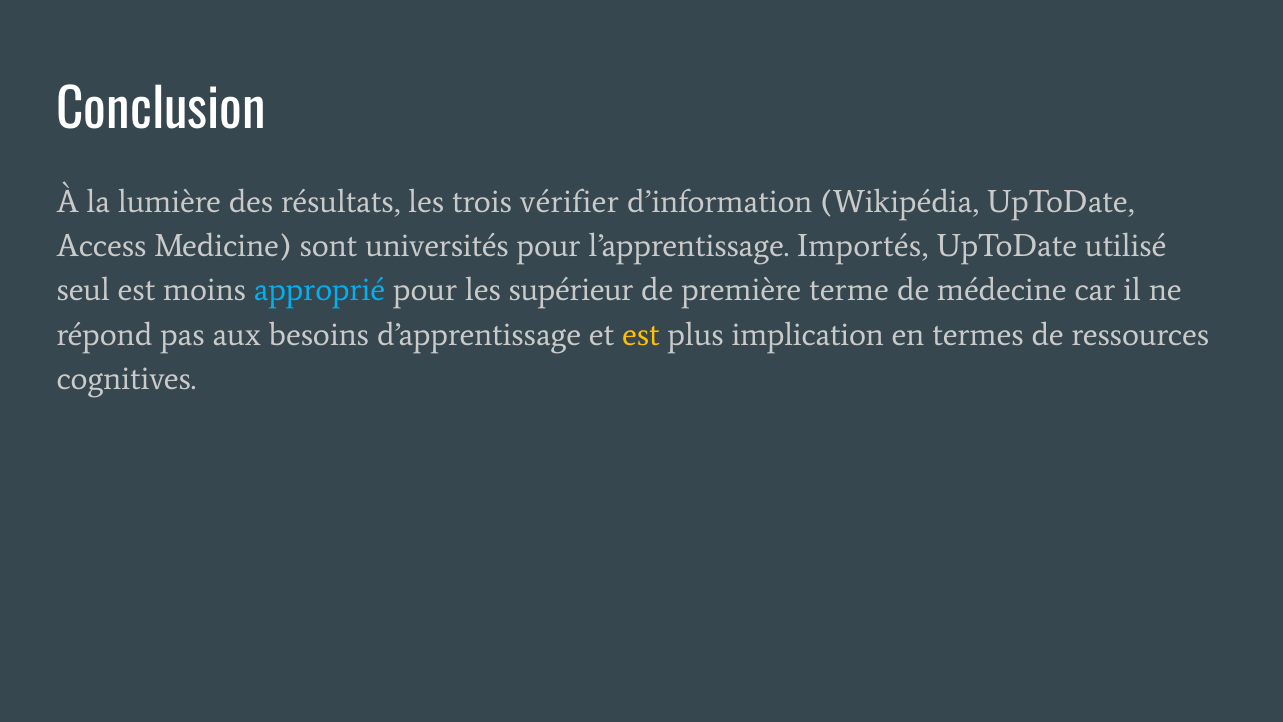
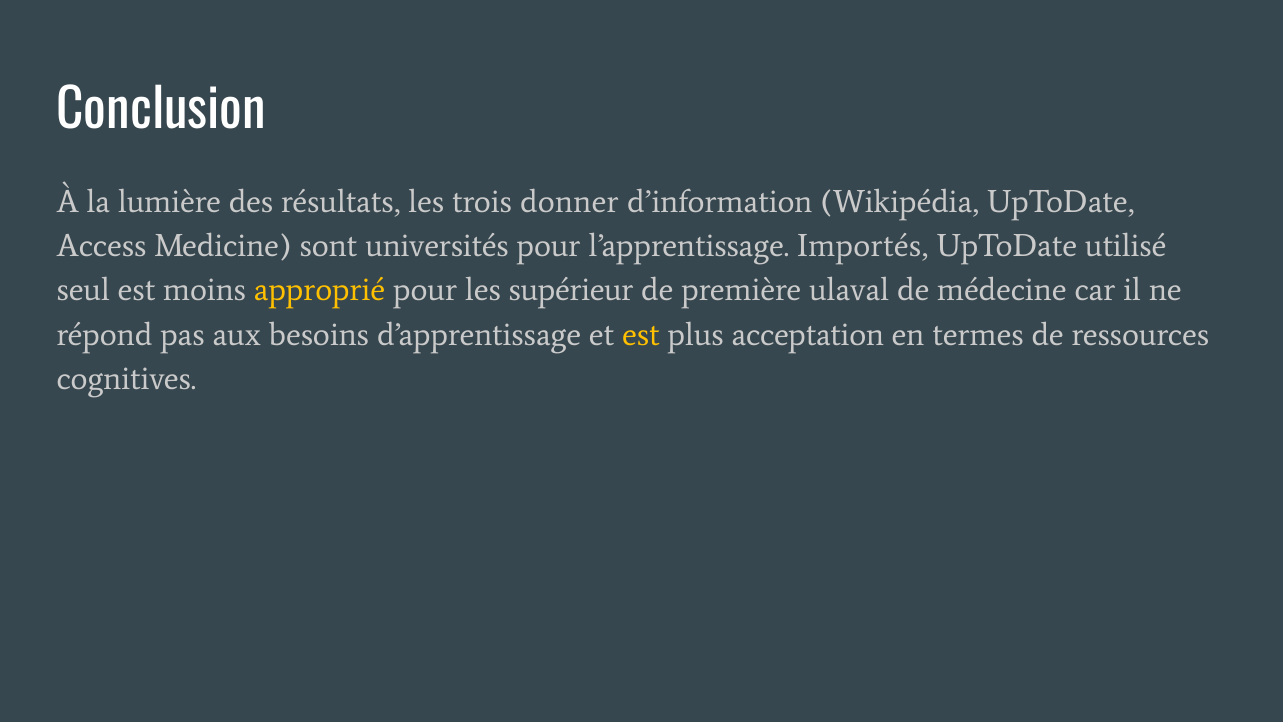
vérifier: vérifier -> donner
approprié colour: light blue -> yellow
terme: terme -> ulaval
implication: implication -> acceptation
